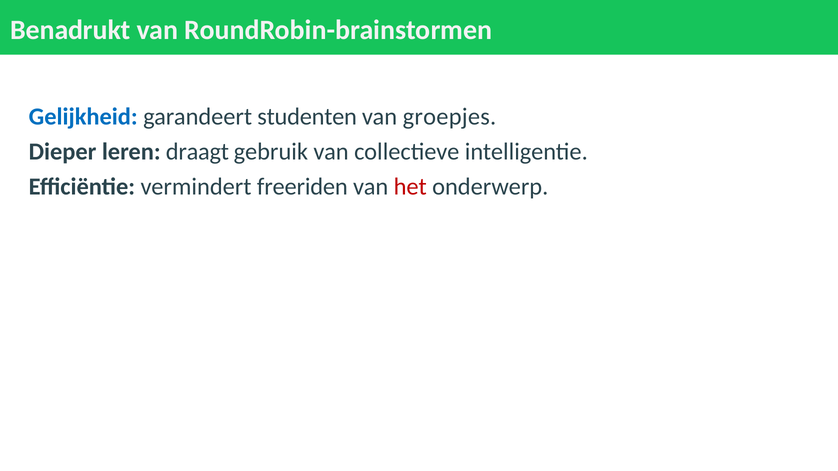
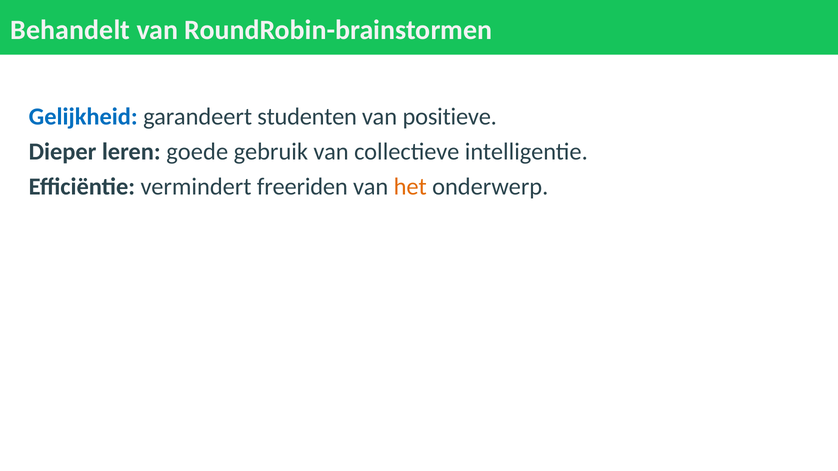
Benadrukt: Benadrukt -> Behandelt
groepjes: groepjes -> positieve
draagt: draagt -> goede
het colour: red -> orange
